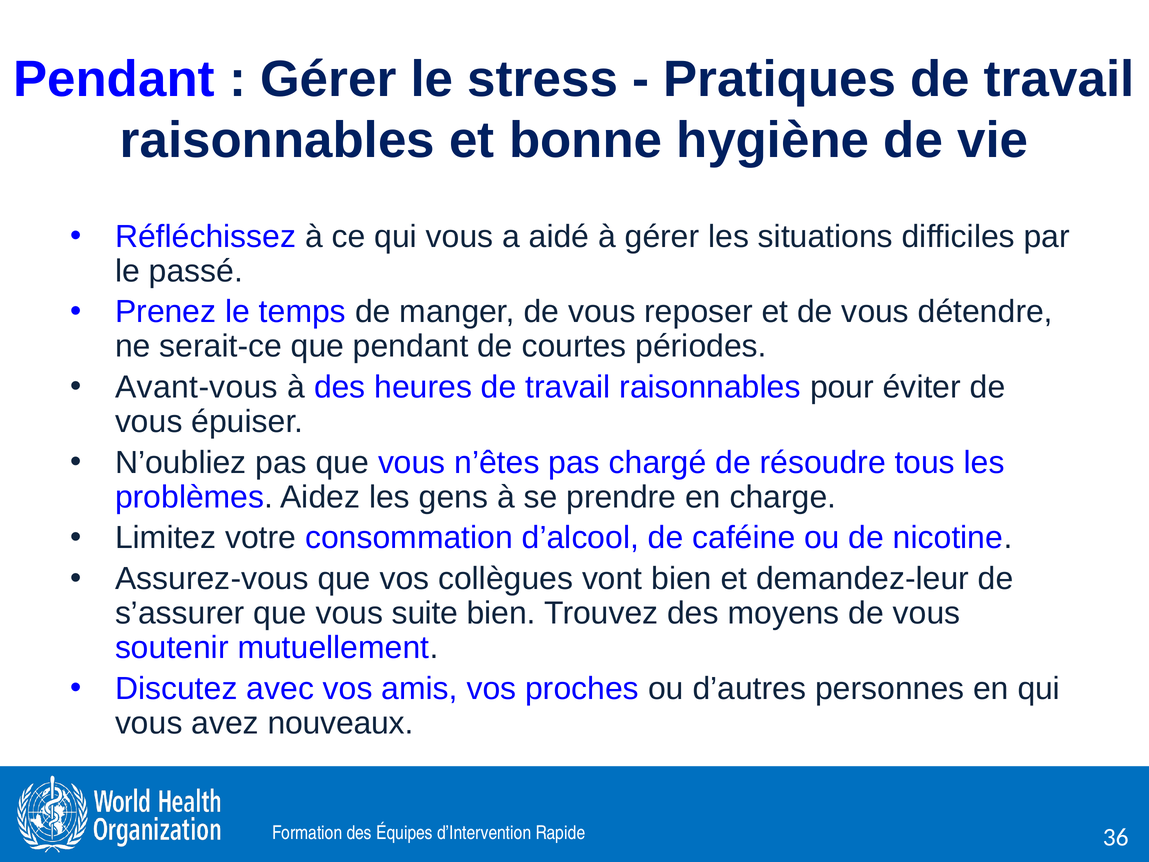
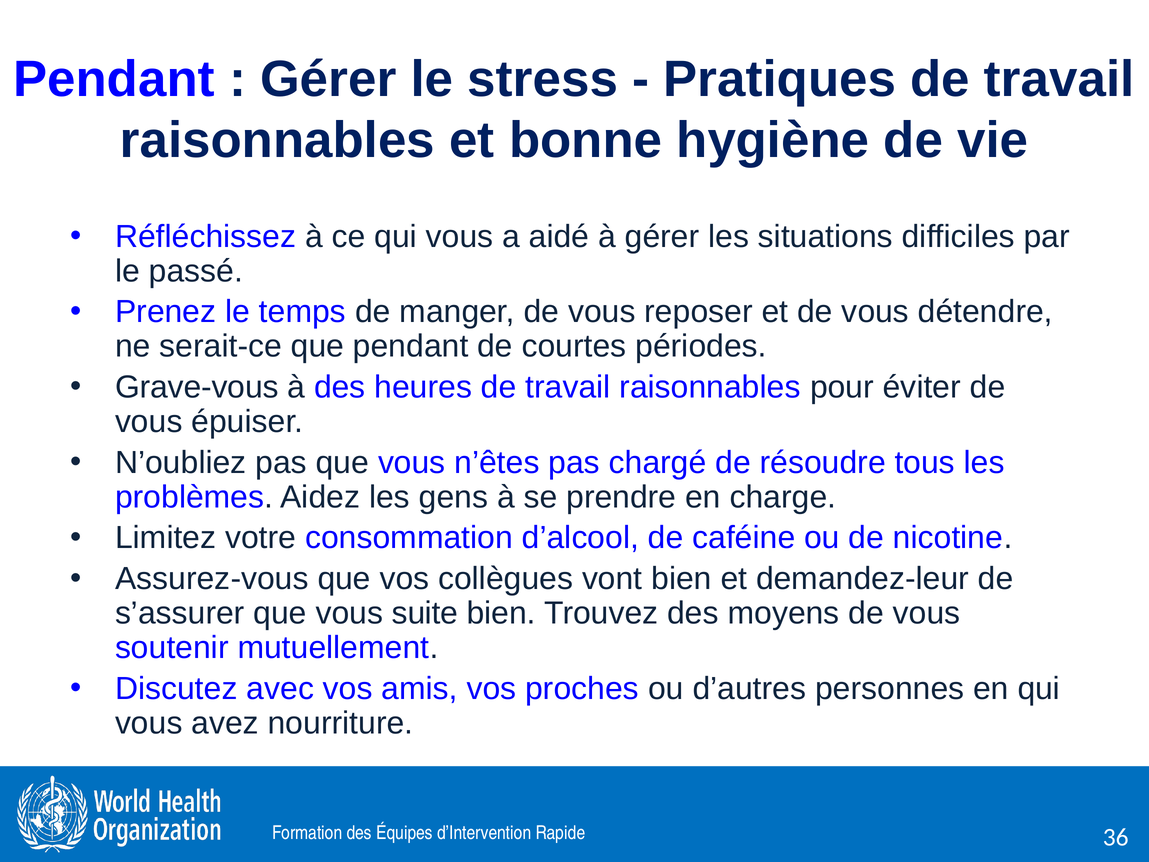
Avant-vous: Avant-vous -> Grave-vous
nouveaux: nouveaux -> nourriture
